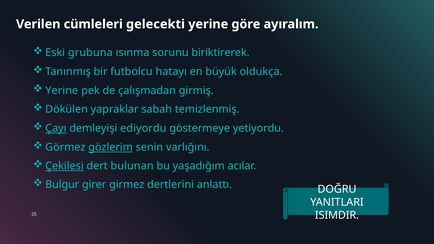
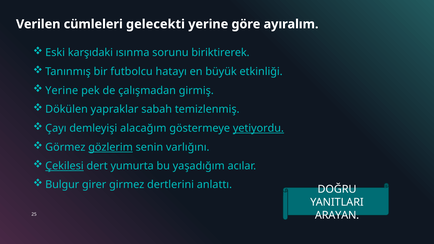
grubuna: grubuna -> karşıdaki
oldukça: oldukça -> etkinliği
Çayı underline: present -> none
ediyordu: ediyordu -> alacağım
yetiyordu underline: none -> present
bulunan: bulunan -> yumurta
ISIMDIR: ISIMDIR -> ARAYAN
